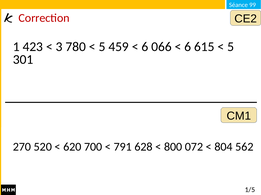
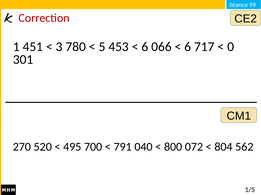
423: 423 -> 451
459: 459 -> 453
615: 615 -> 717
5 at (231, 47): 5 -> 0
620: 620 -> 495
628: 628 -> 040
